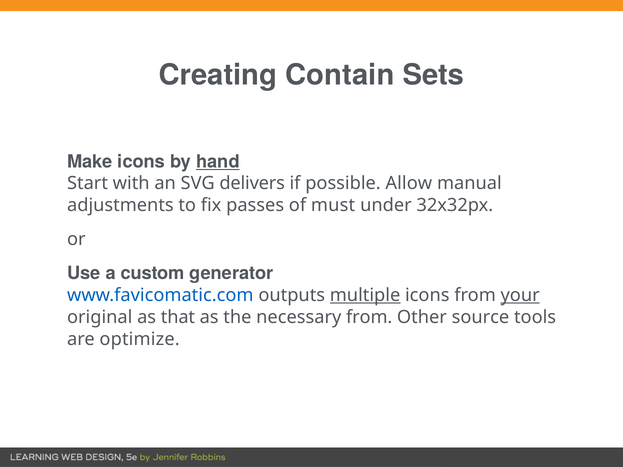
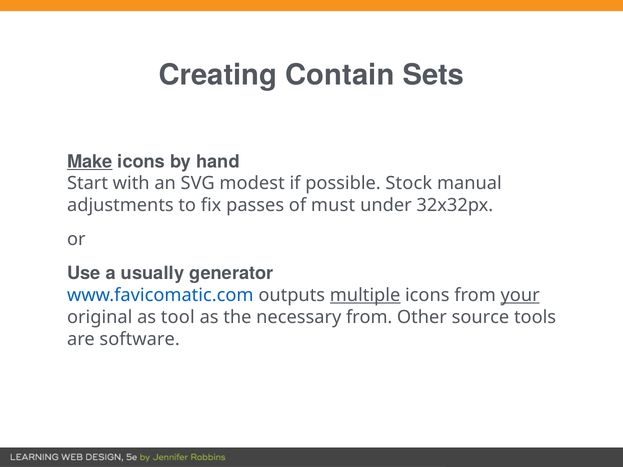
Make underline: none -> present
hand underline: present -> none
delivers: delivers -> modest
Allow: Allow -> Stock
custom: custom -> usually
that: that -> tool
optimize: optimize -> software
